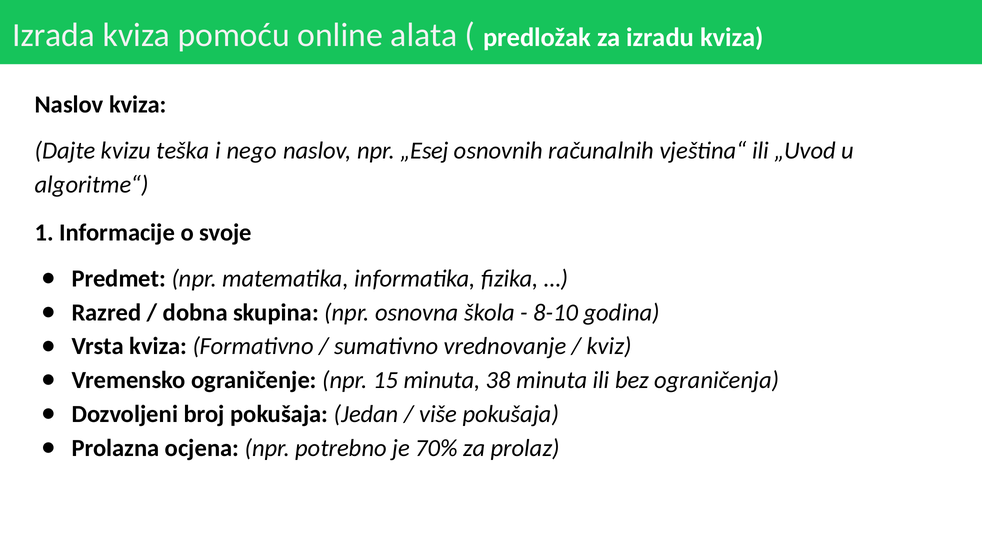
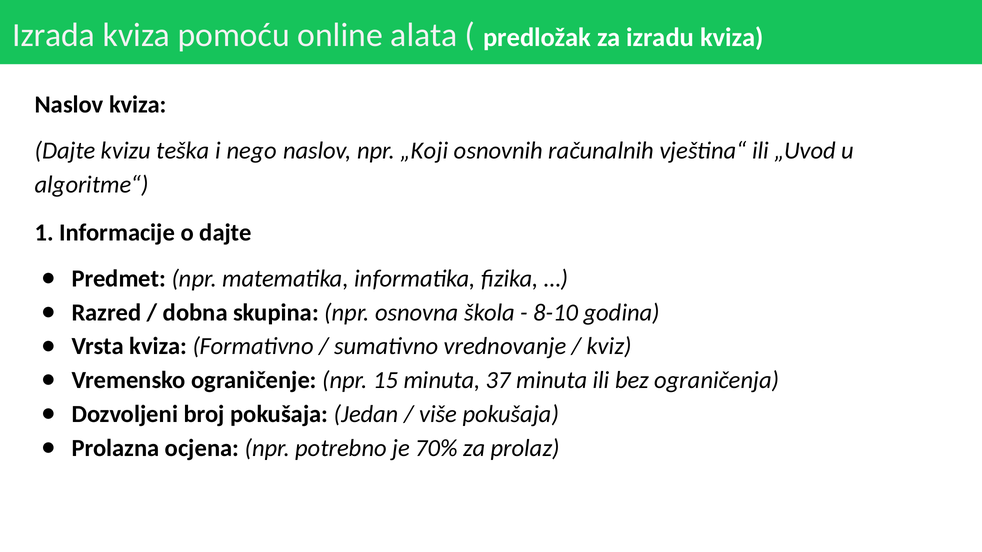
„Esej: „Esej -> „Koji
o svoje: svoje -> dajte
38: 38 -> 37
